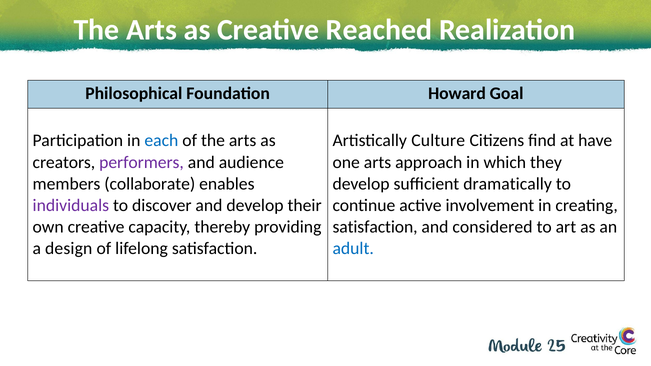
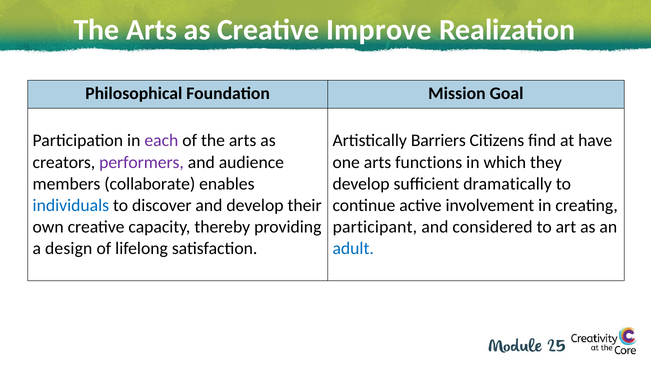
Reached: Reached -> Improve
Howard: Howard -> Mission
each colour: blue -> purple
Culture: Culture -> Barriers
approach: approach -> functions
individuals colour: purple -> blue
satisfaction at (375, 227): satisfaction -> participant
